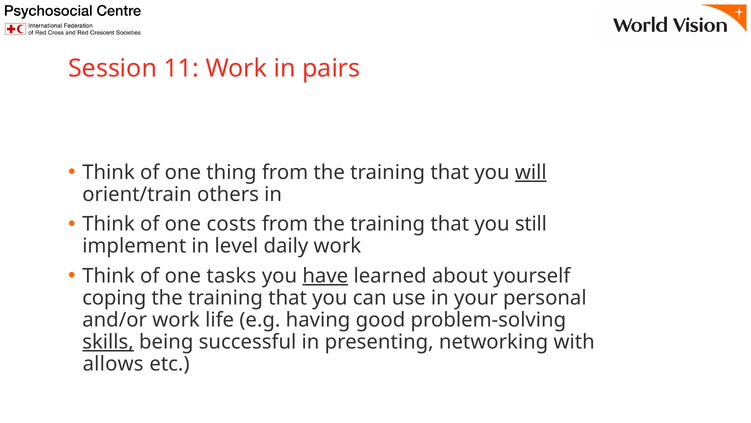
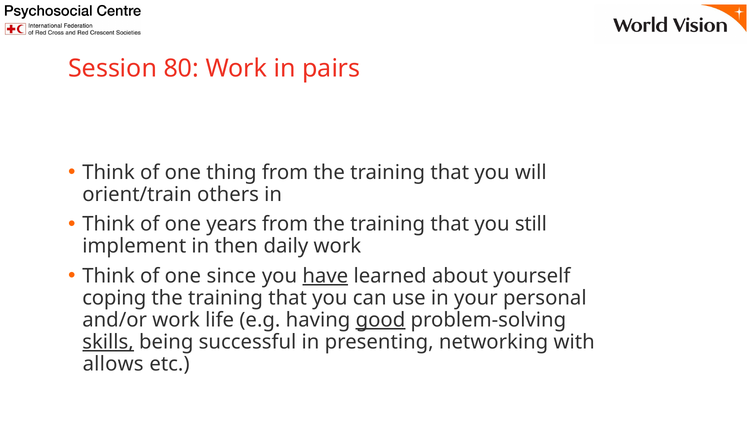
11: 11 -> 80
will underline: present -> none
costs: costs -> years
level: level -> then
tasks: tasks -> since
good underline: none -> present
